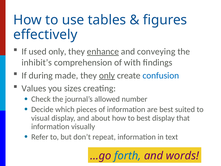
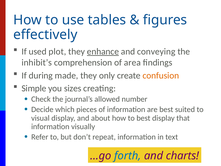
used only: only -> plot
with: with -> area
only at (107, 75) underline: present -> none
confusion colour: blue -> orange
Values: Values -> Simple
words: words -> charts
